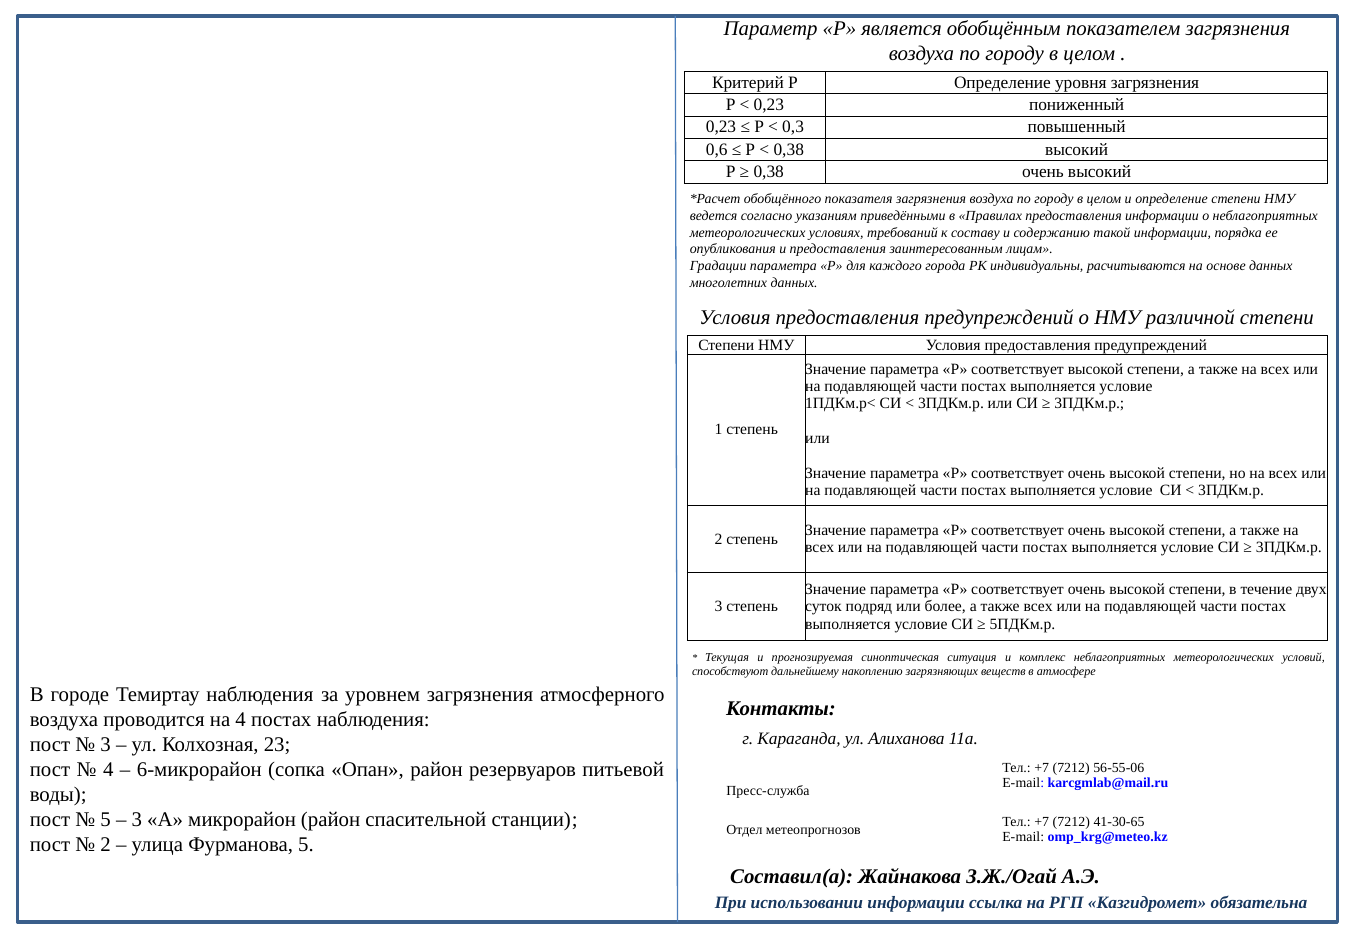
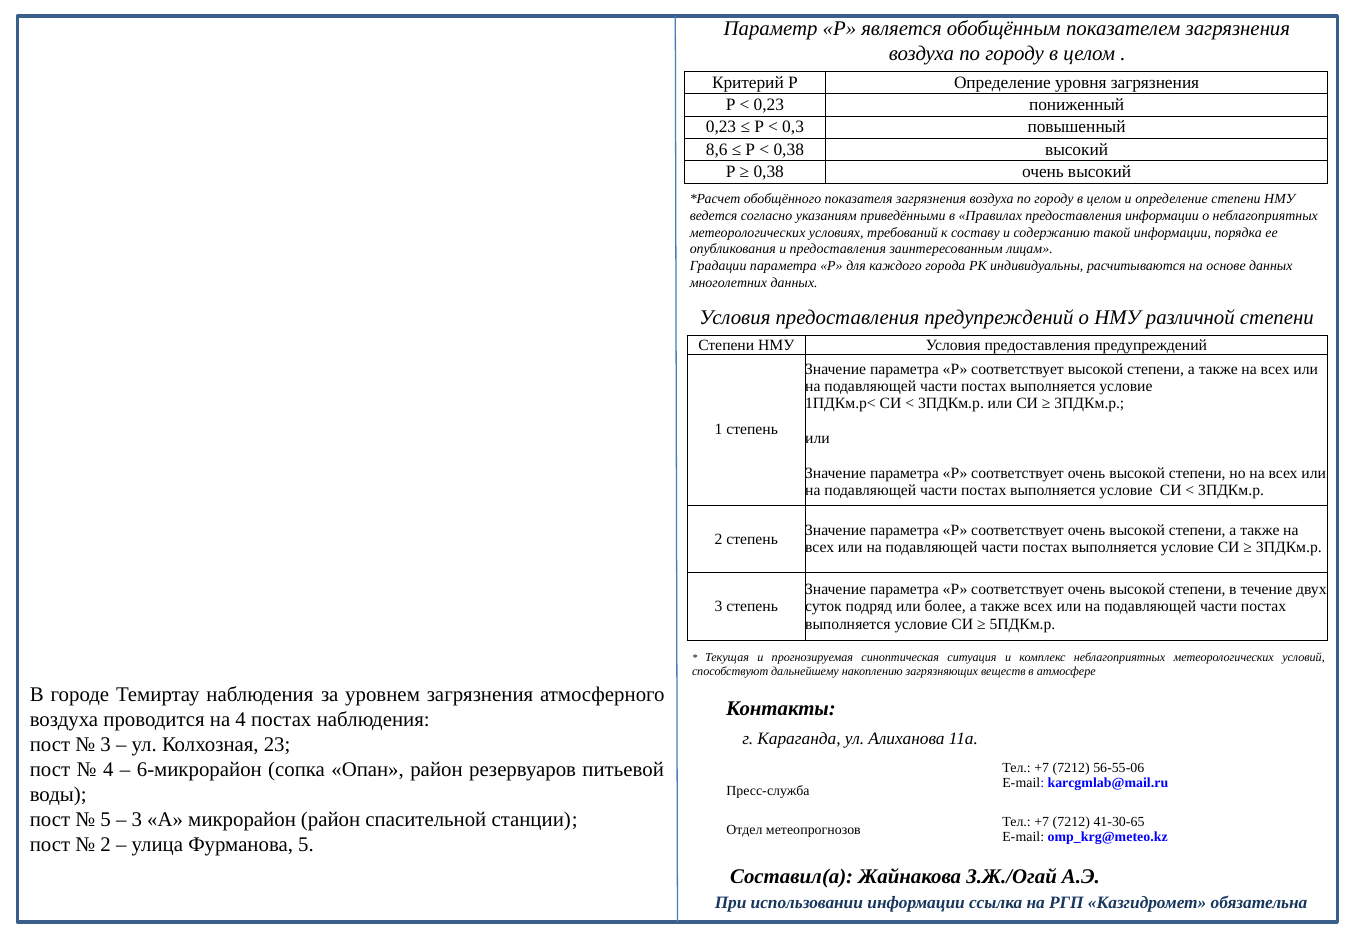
0,6: 0,6 -> 8,6
